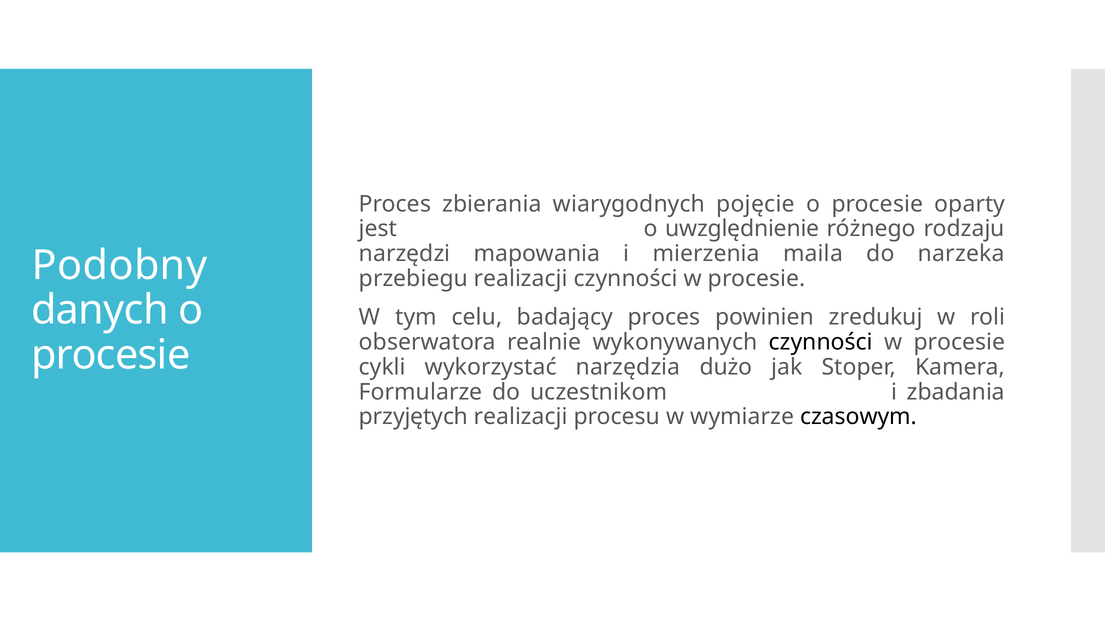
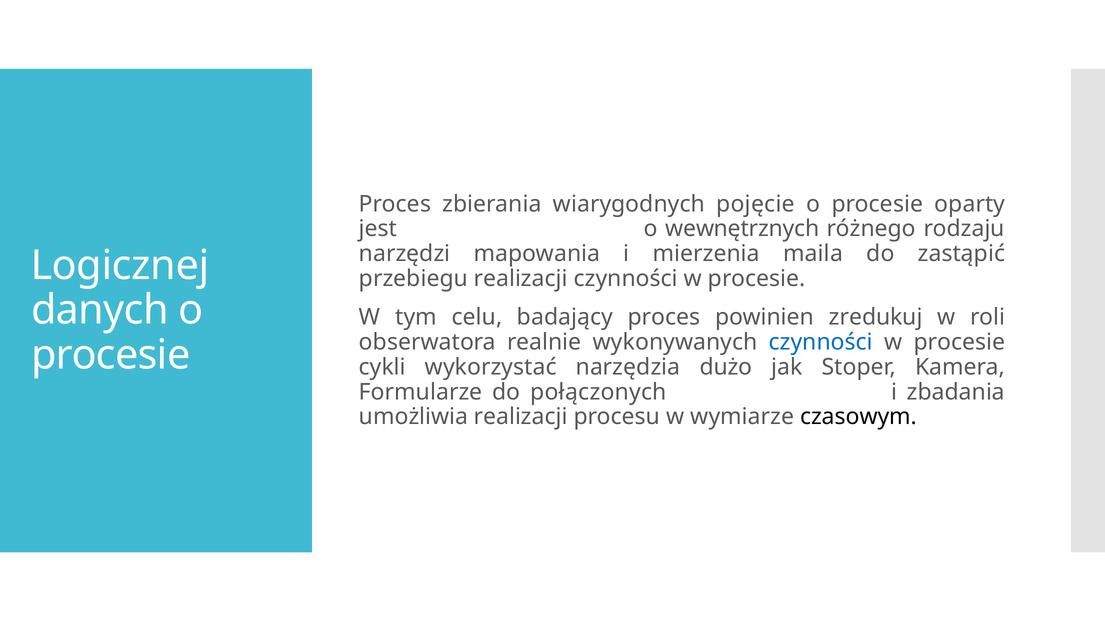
uwzględnienie: uwzględnienie -> wewnętrznych
narzeka: narzeka -> zastąpić
Podobny: Podobny -> Logicznej
czynności at (821, 342) colour: black -> blue
uczestnikom: uczestnikom -> połączonych
przyjętych: przyjętych -> umożliwia
